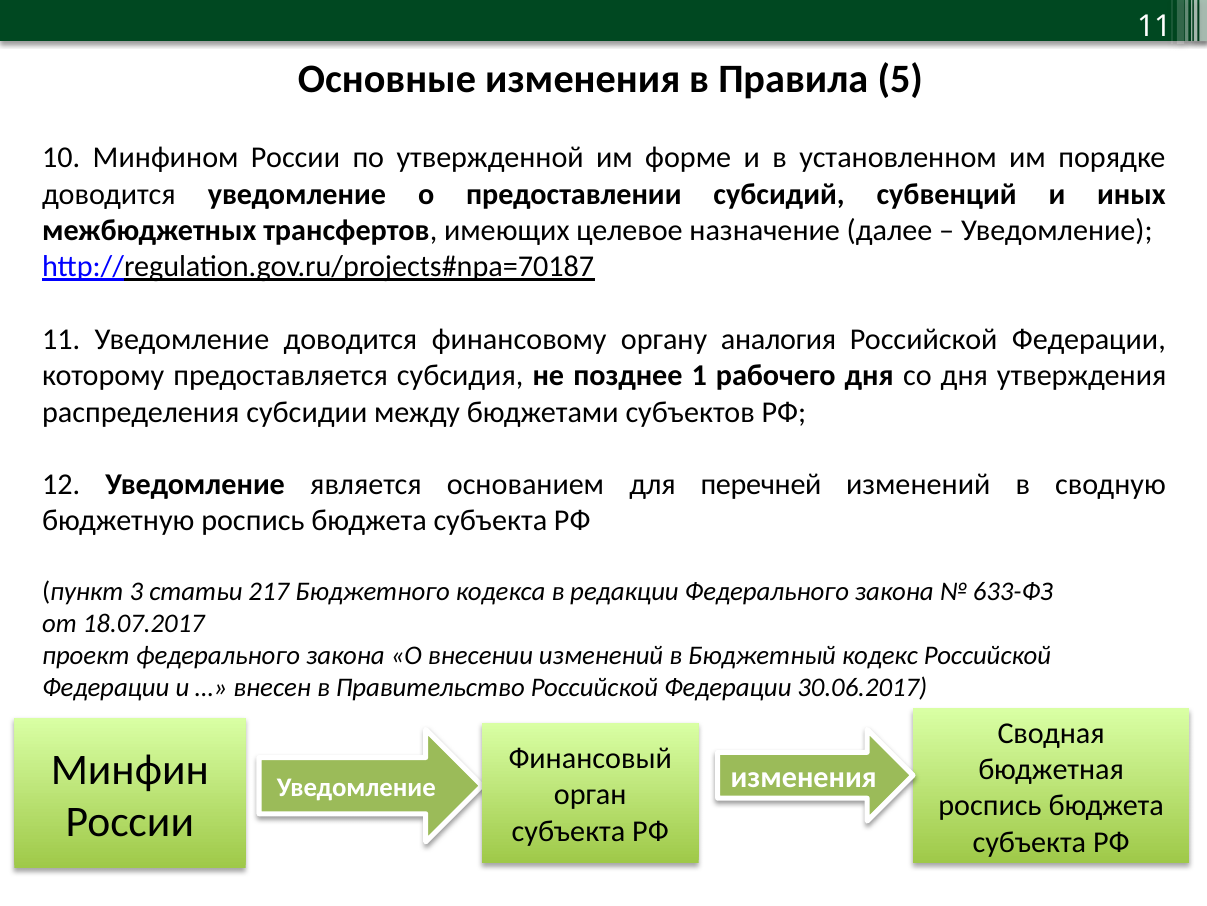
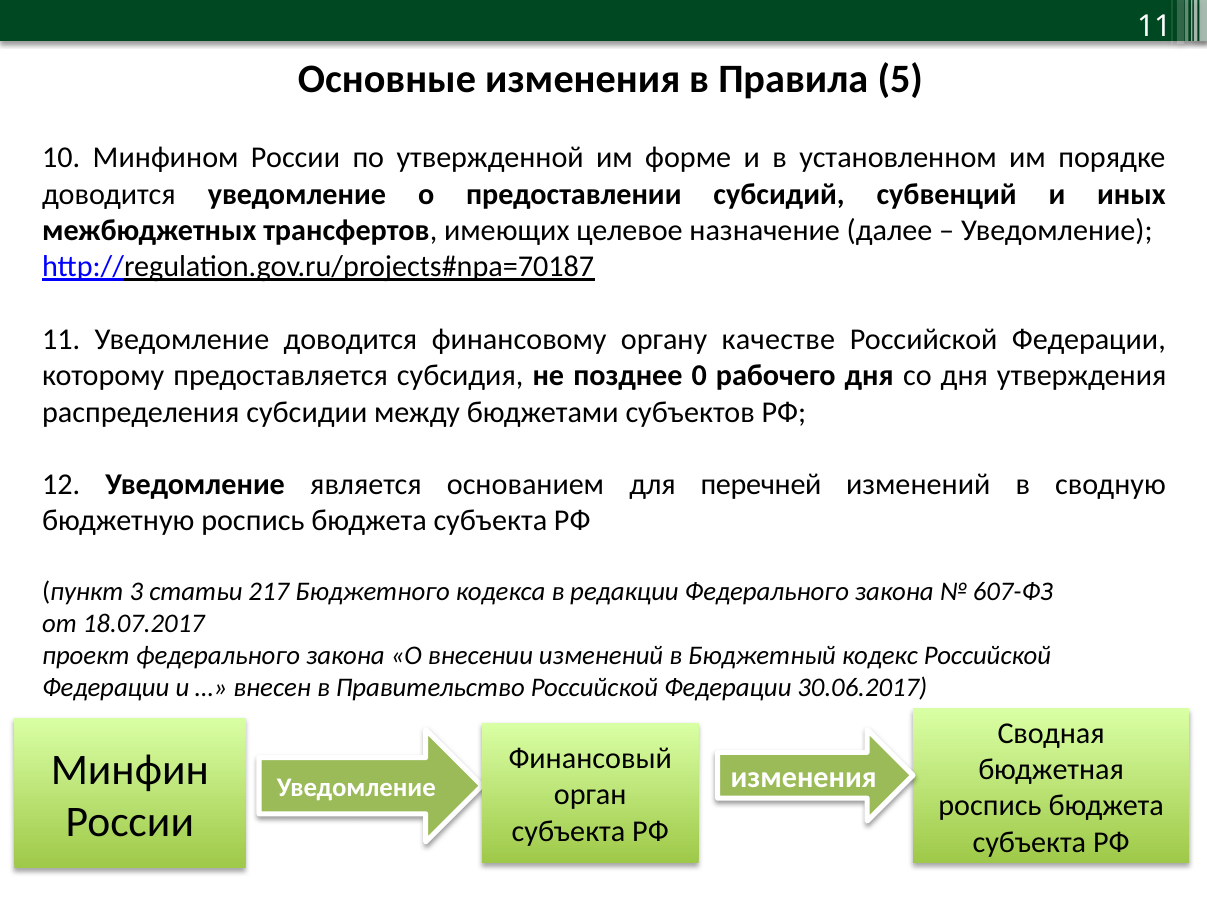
аналогия: аналогия -> качестве
1: 1 -> 0
633-ФЗ: 633-ФЗ -> 607-ФЗ
